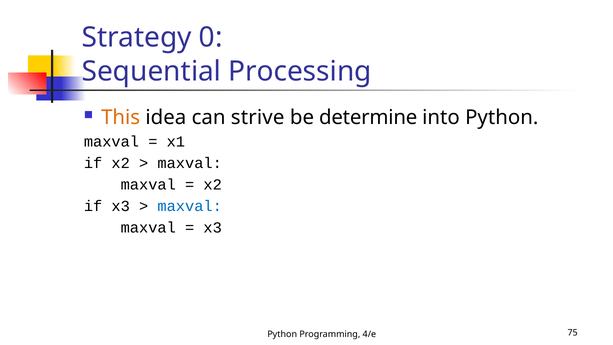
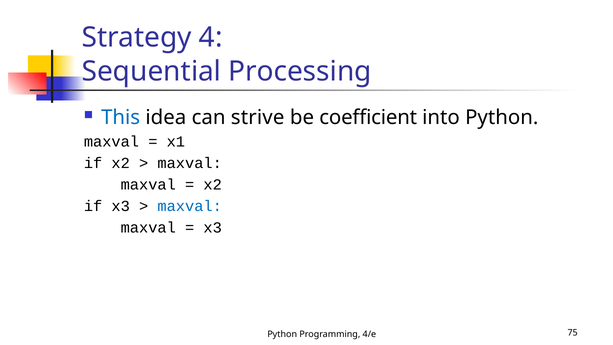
0: 0 -> 4
This colour: orange -> blue
determine: determine -> coefficient
